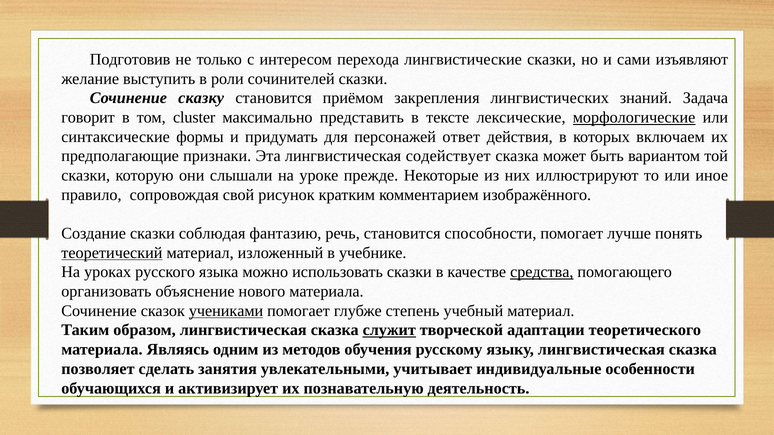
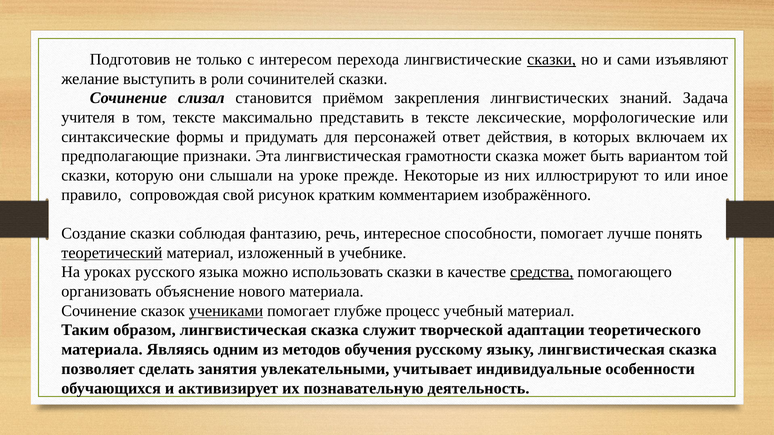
сказки at (552, 59) underline: none -> present
сказку: сказку -> слизал
говорит: говорит -> учителя
том cluster: cluster -> тексте
морфологические underline: present -> none
содействует: содействует -> грамотности
речь становится: становится -> интересное
степень: степень -> процесс
служит underline: present -> none
